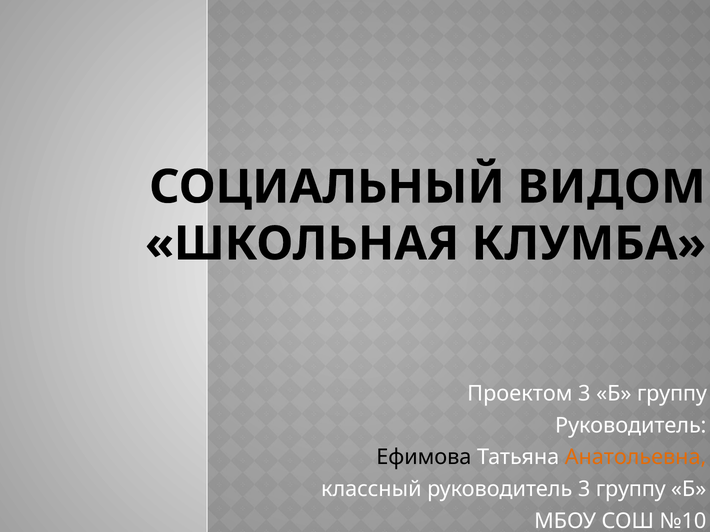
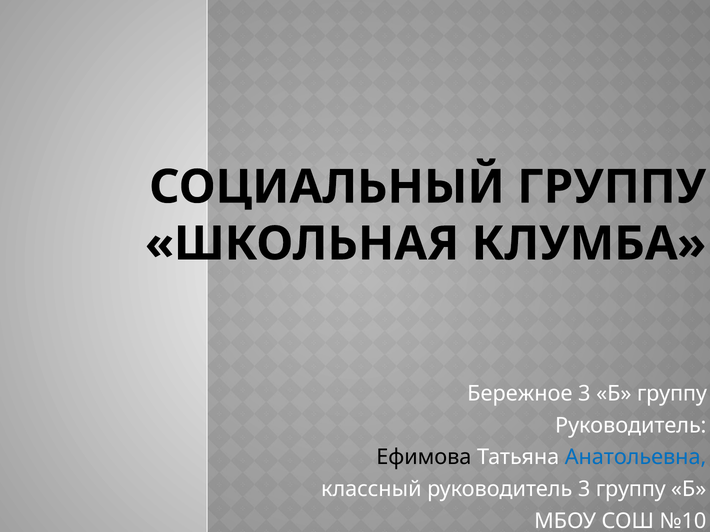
СОЦИАЛЬНЫЙ ВИДОМ: ВИДОМ -> ГРУППУ
Проектом: Проектом -> Бережное
Анатольевна colour: orange -> blue
